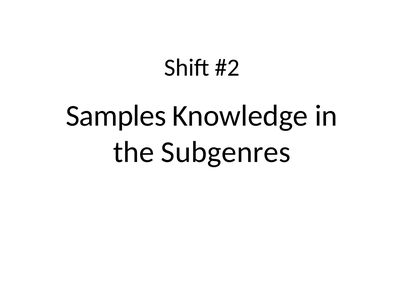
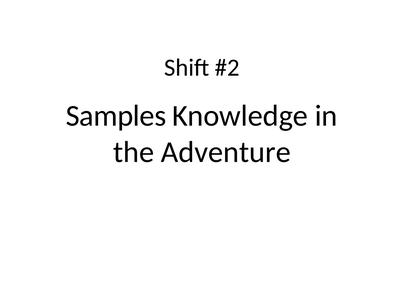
Subgenres: Subgenres -> Adventure
